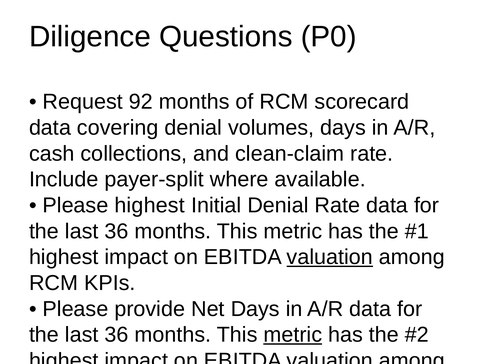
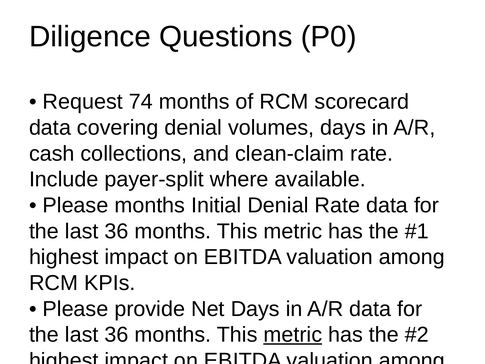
92: 92 -> 74
Please highest: highest -> months
valuation at (330, 257) underline: present -> none
